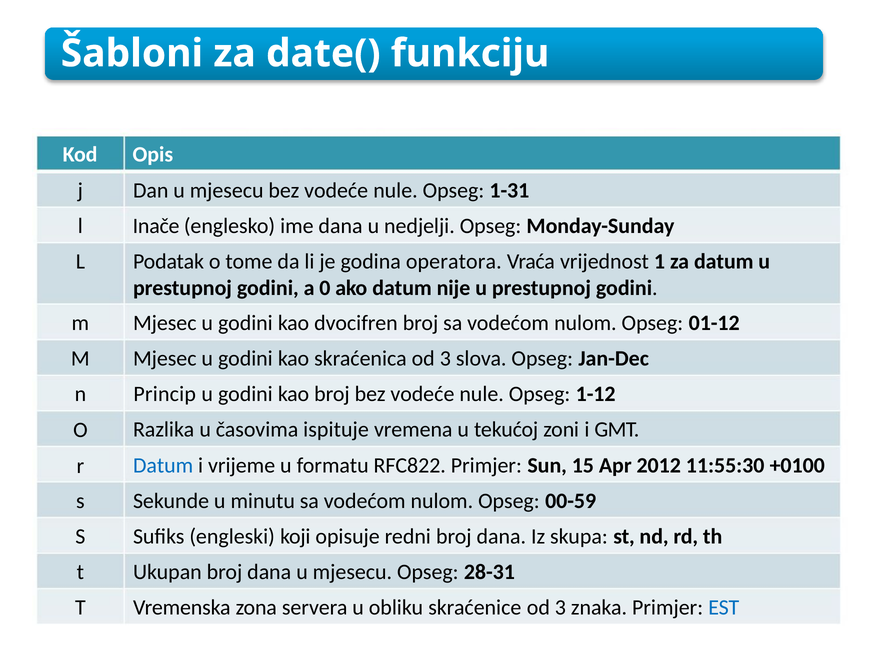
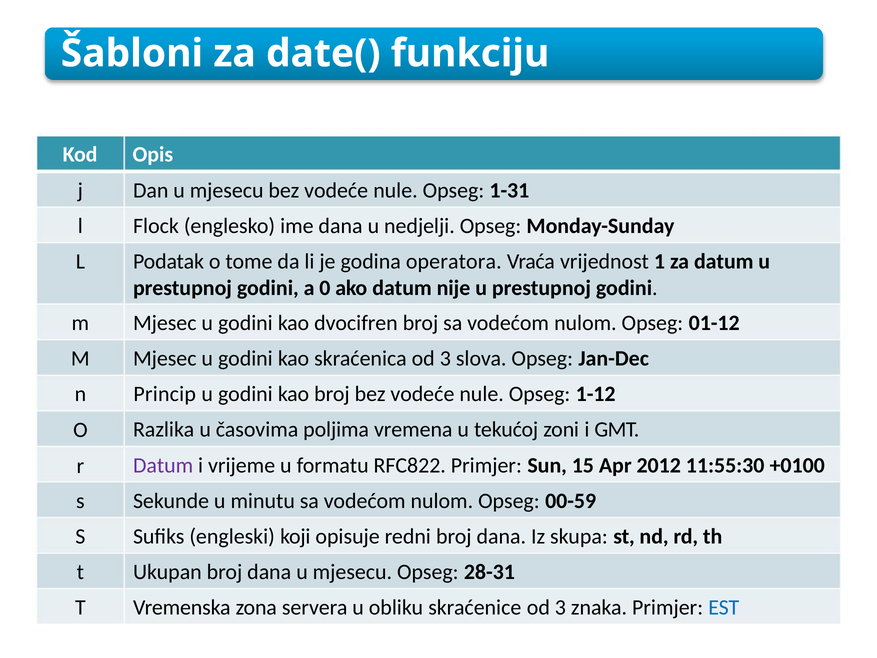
Inače: Inače -> Flock
ispituje: ispituje -> poljima
Datum at (163, 465) colour: blue -> purple
